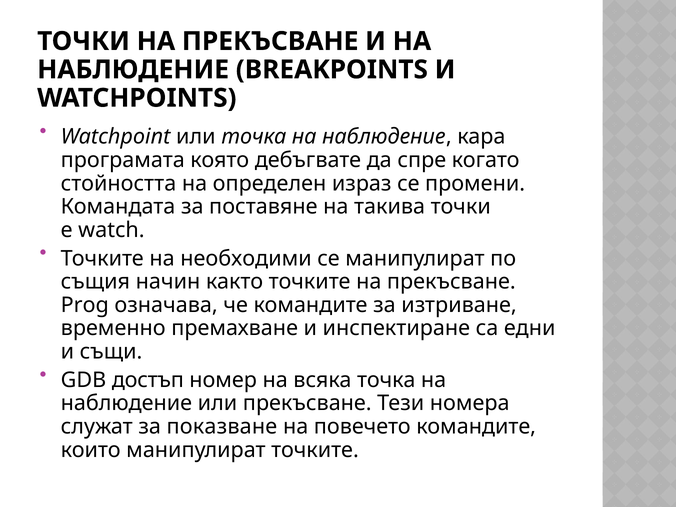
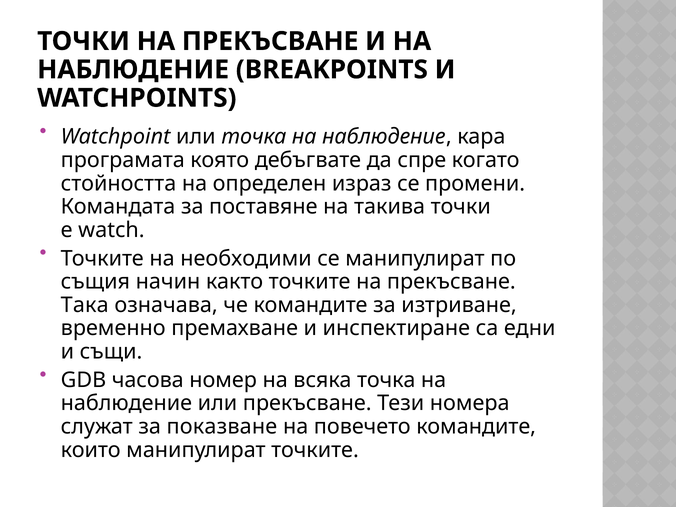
Prog: Prog -> Така
достъп: достъп -> часова
